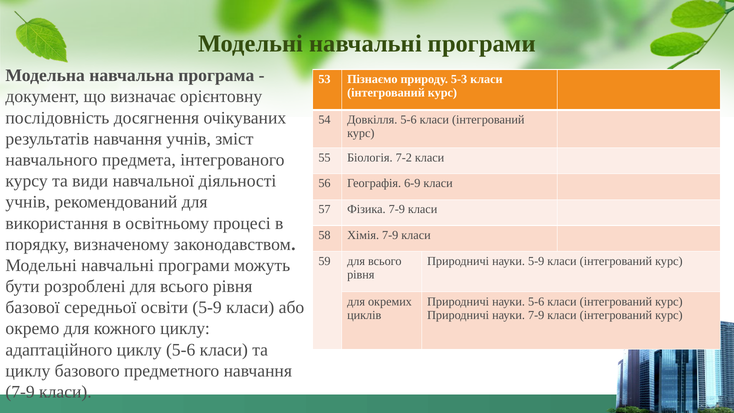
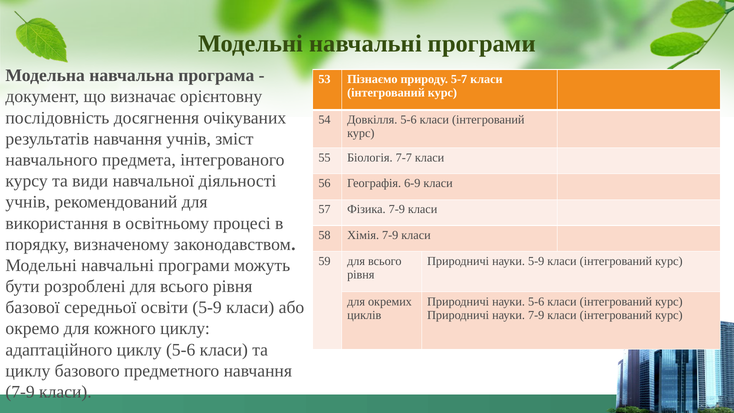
5-3: 5-3 -> 5-7
7-2: 7-2 -> 7-7
